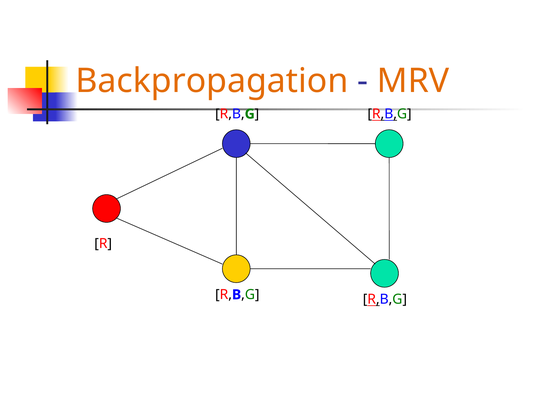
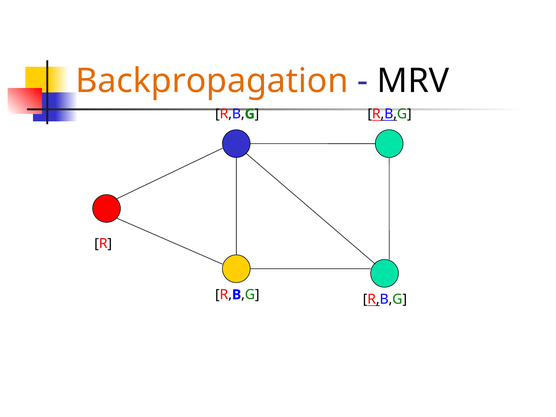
MRV colour: orange -> black
